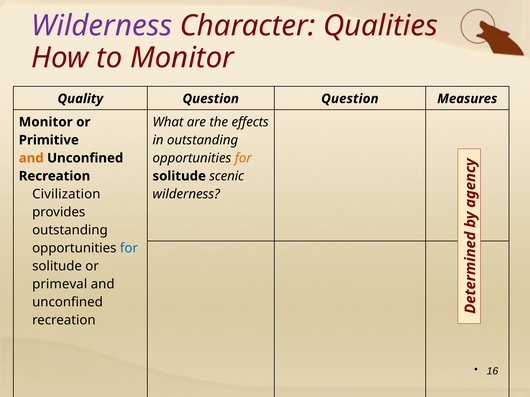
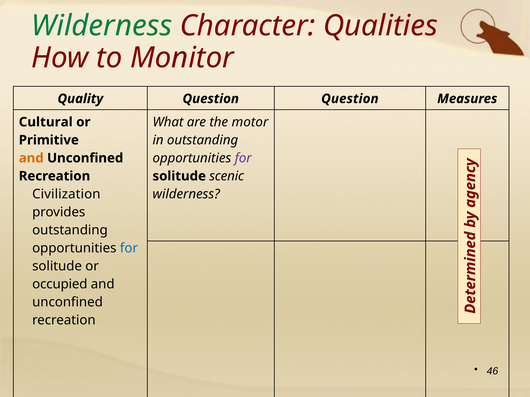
Wilderness at (102, 26) colour: purple -> green
effects: effects -> motor
Monitor at (46, 122): Monitor -> Cultural
for at (243, 158) colour: orange -> purple
primeval: primeval -> occupied
16: 16 -> 46
